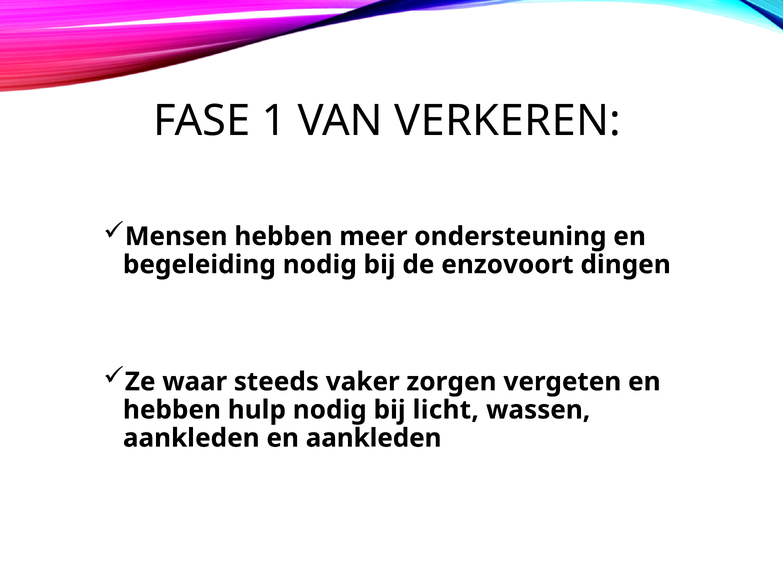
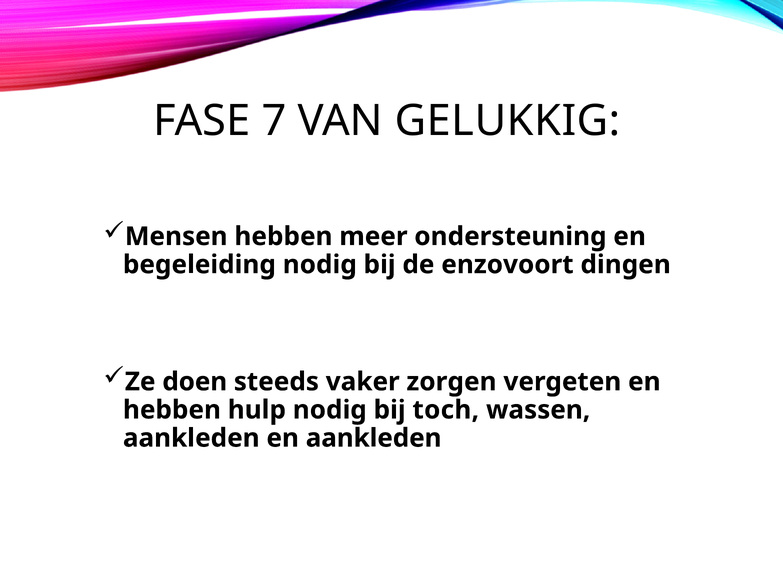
1: 1 -> 7
VERKEREN: VERKEREN -> GELUKKIG
waar: waar -> doen
licht: licht -> toch
